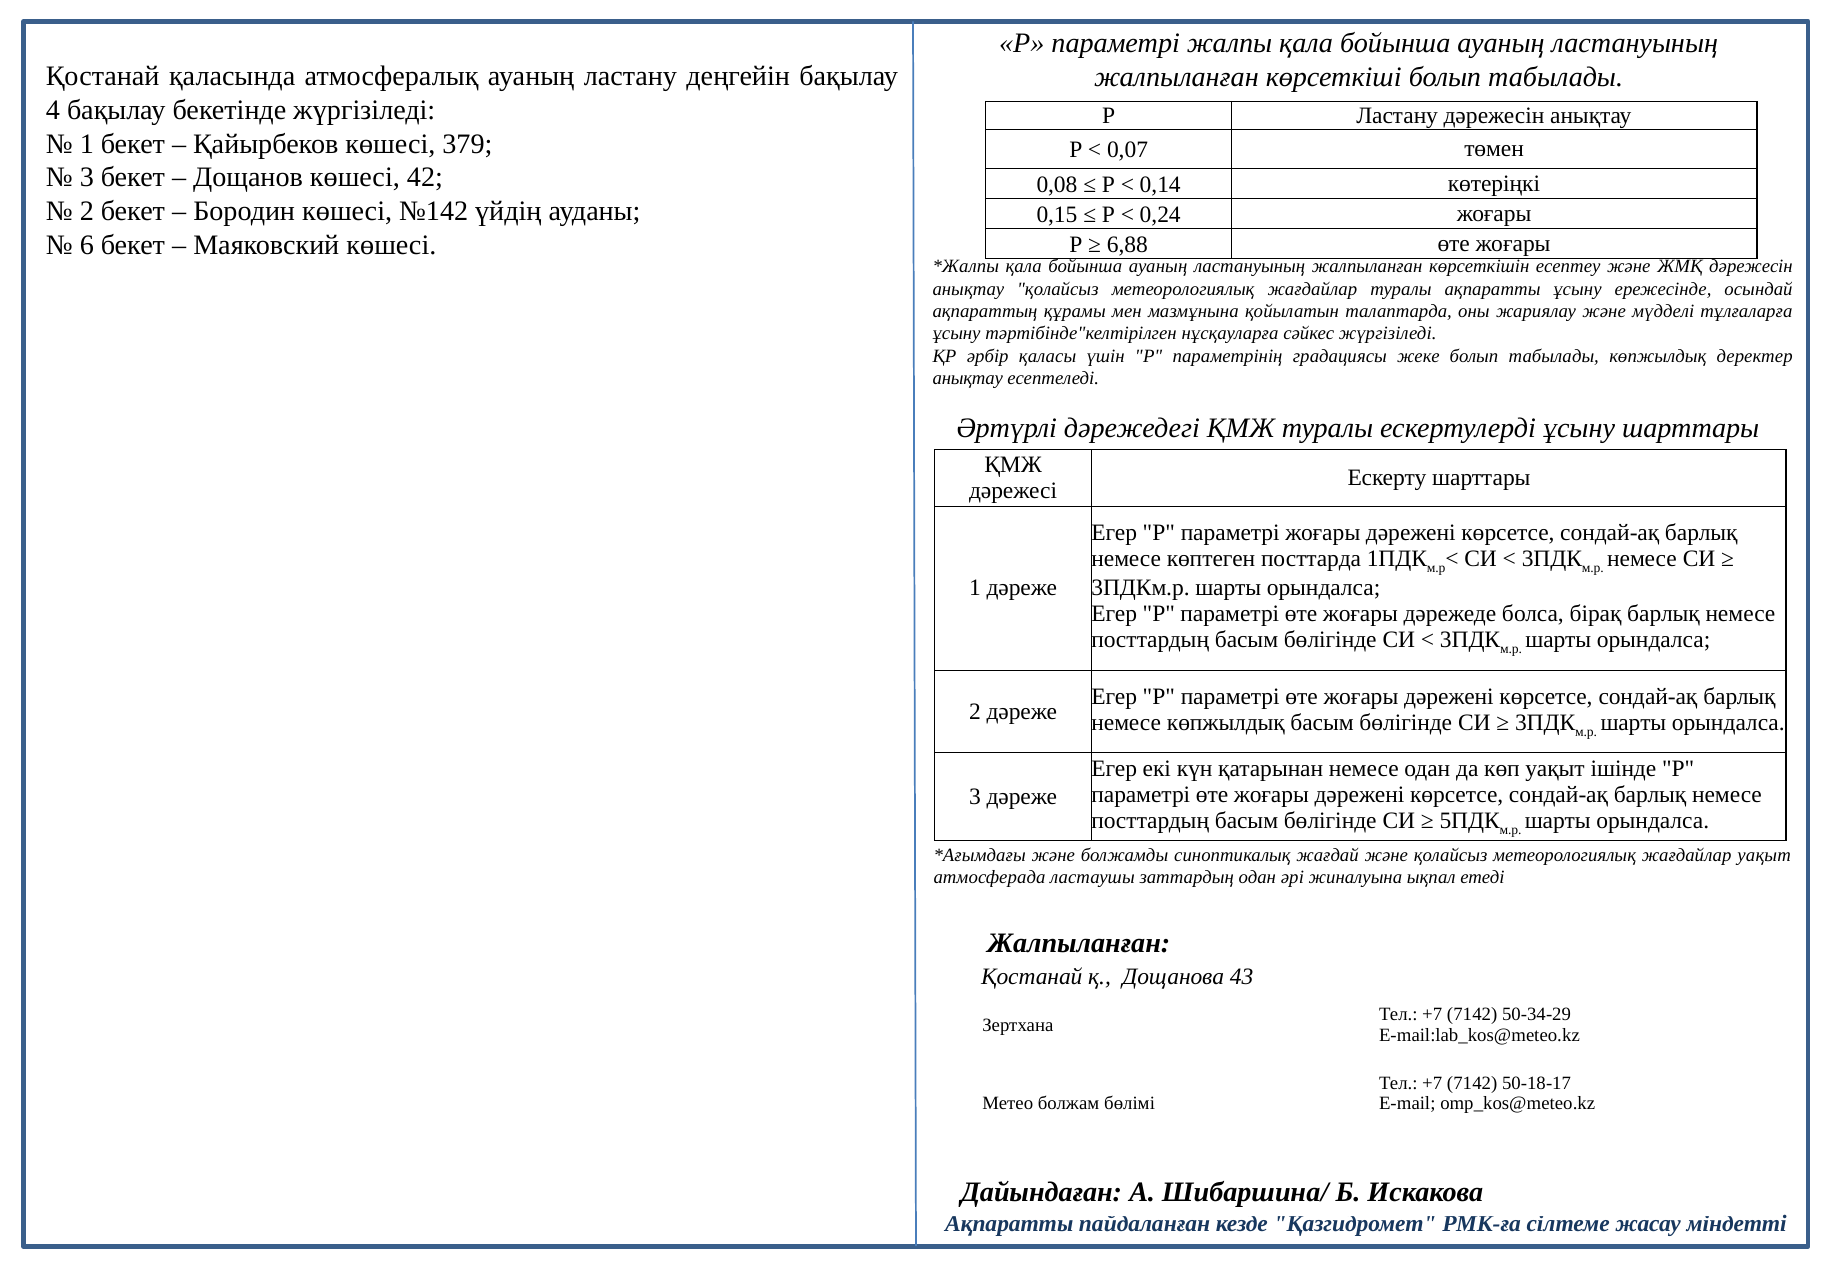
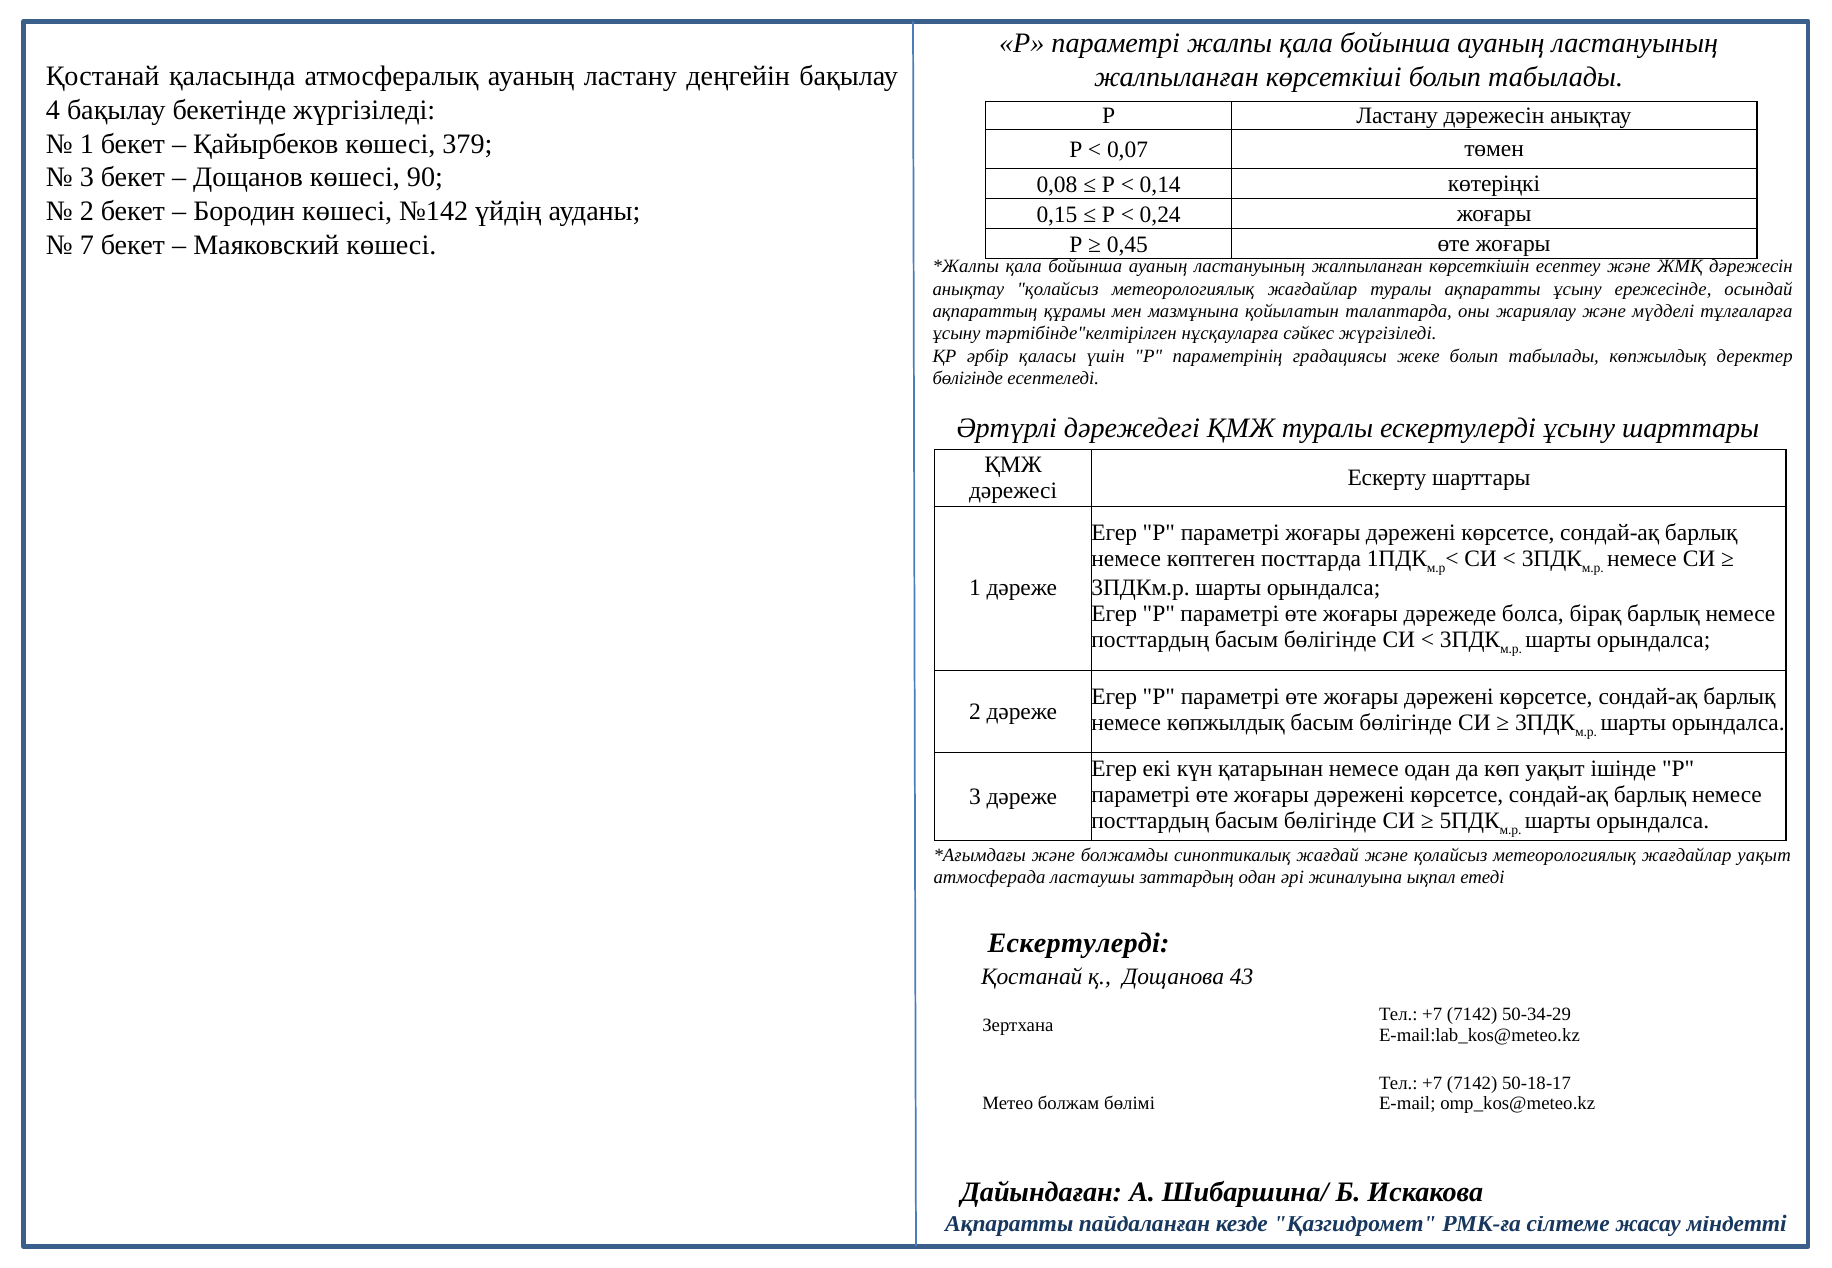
42: 42 -> 90
6: 6 -> 7
6,88: 6,88 -> 0,45
анықтау at (968, 379): анықтау -> бөлігінде
Жалпыланған at (1079, 943): Жалпыланған -> Ескертулерді
